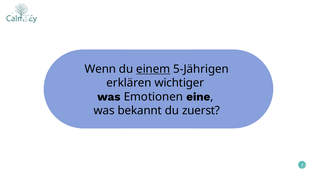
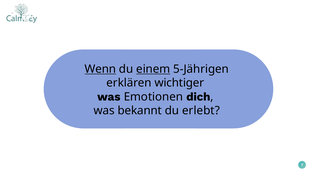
Wenn underline: none -> present
eine: eine -> dich
zuerst: zuerst -> erlebt
